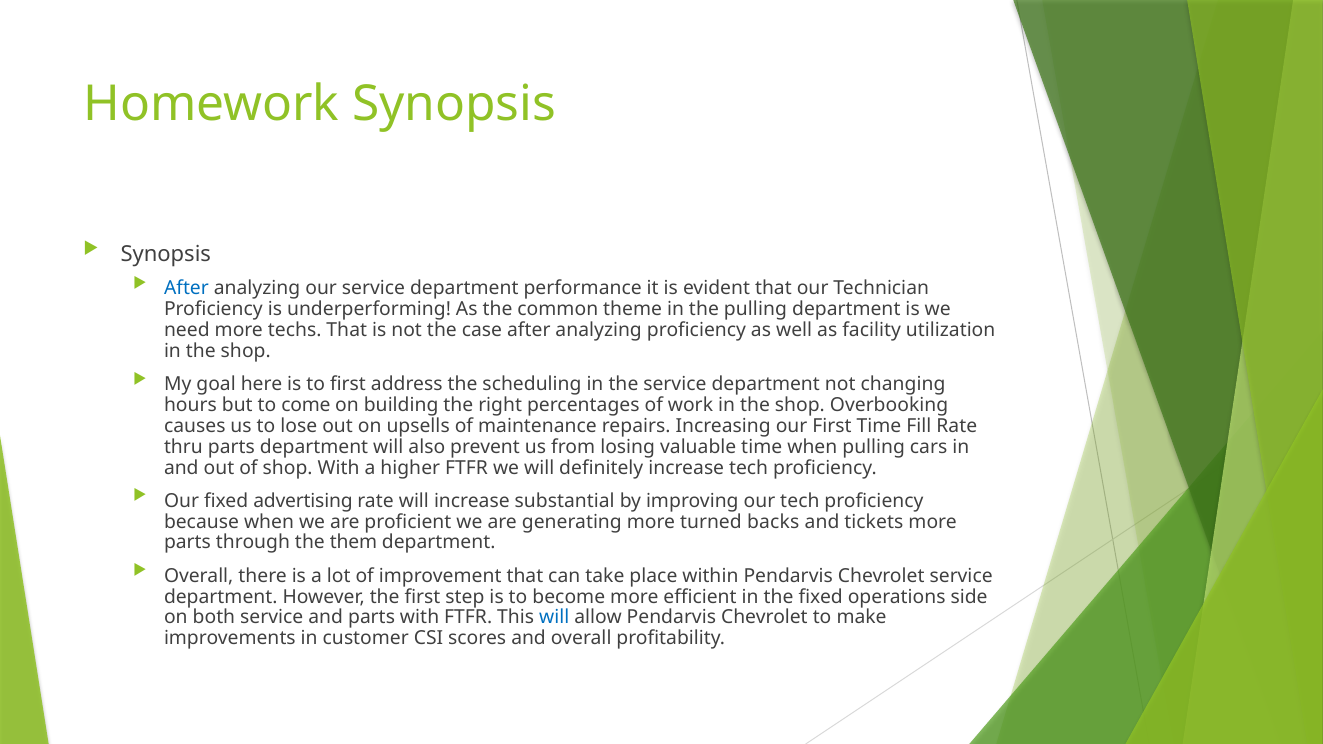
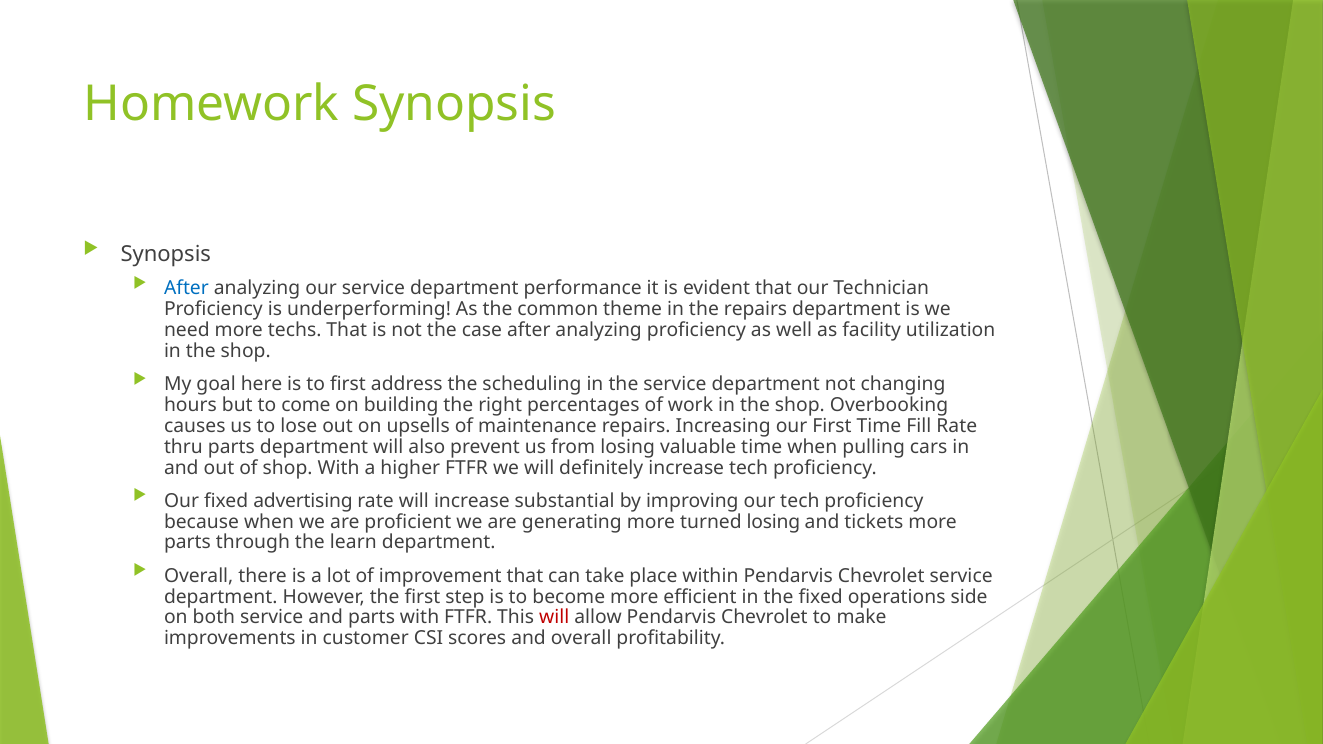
the pulling: pulling -> repairs
turned backs: backs -> losing
them: them -> learn
will at (554, 618) colour: blue -> red
